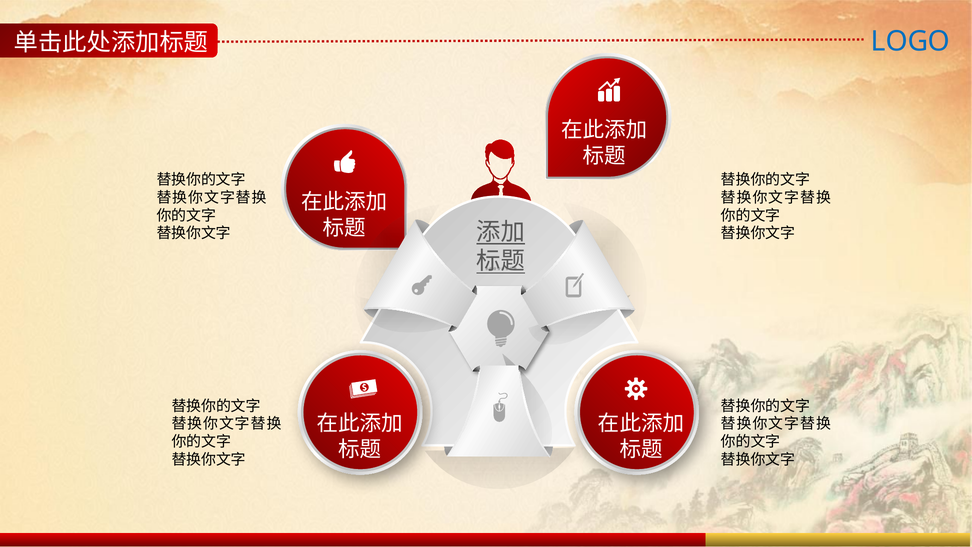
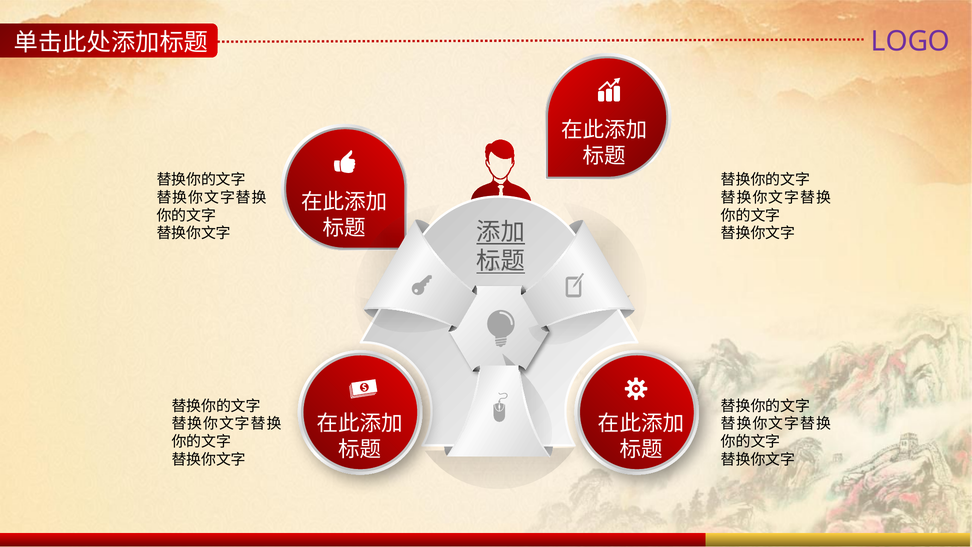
LOGO colour: blue -> purple
